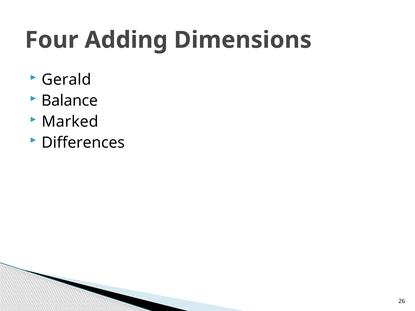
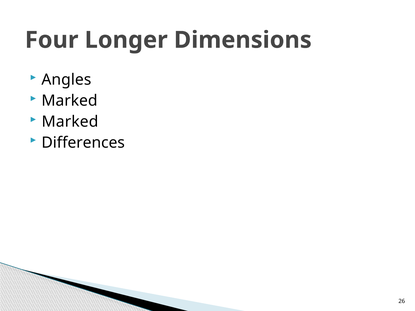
Adding: Adding -> Longer
Gerald: Gerald -> Angles
Balance at (70, 101): Balance -> Marked
